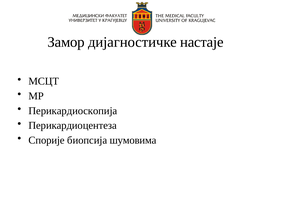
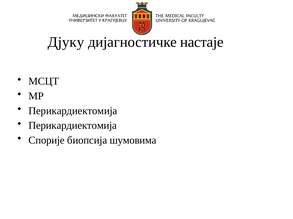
Замор: Замор -> Дјуку
Перикардиоскопија at (73, 111): Перикардиоскопија -> Пeрикардиектомија
Перикардиоцентеза at (73, 126): Перикардиоцентеза -> Пeрикардиектомија
